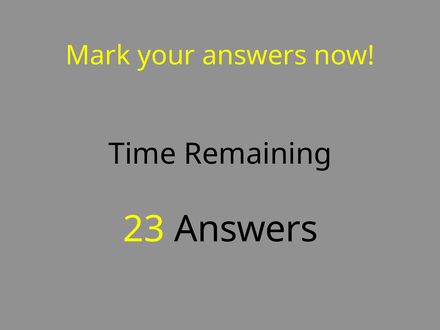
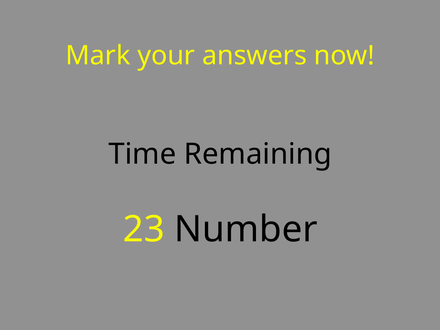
23 Answers: Answers -> Number
